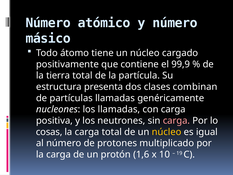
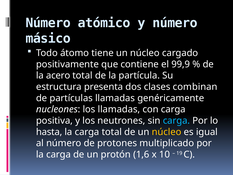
tierra: tierra -> acero
carga at (176, 120) colour: pink -> light blue
cosas: cosas -> hasta
